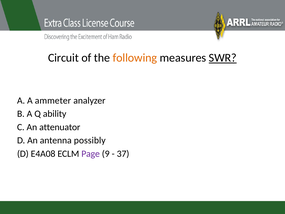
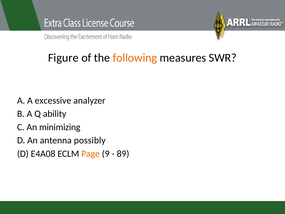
Circuit: Circuit -> Figure
SWR underline: present -> none
ammeter: ammeter -> excessive
attenuator: attenuator -> minimizing
Page colour: purple -> orange
37: 37 -> 89
